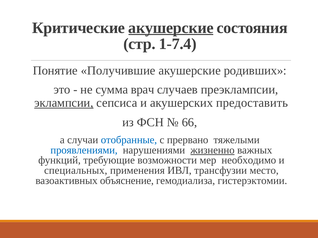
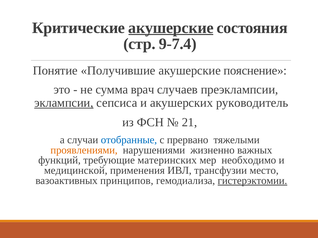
1-7.4: 1-7.4 -> 9-7.4
родивших: родивших -> пояснение
предоставить: предоставить -> руководитель
66: 66 -> 21
проявлениями colour: blue -> orange
жизненно underline: present -> none
возможности: возможности -> материнских
специальных: специальных -> медицинской
объяснение: объяснение -> принципов
гистерэктомии underline: none -> present
